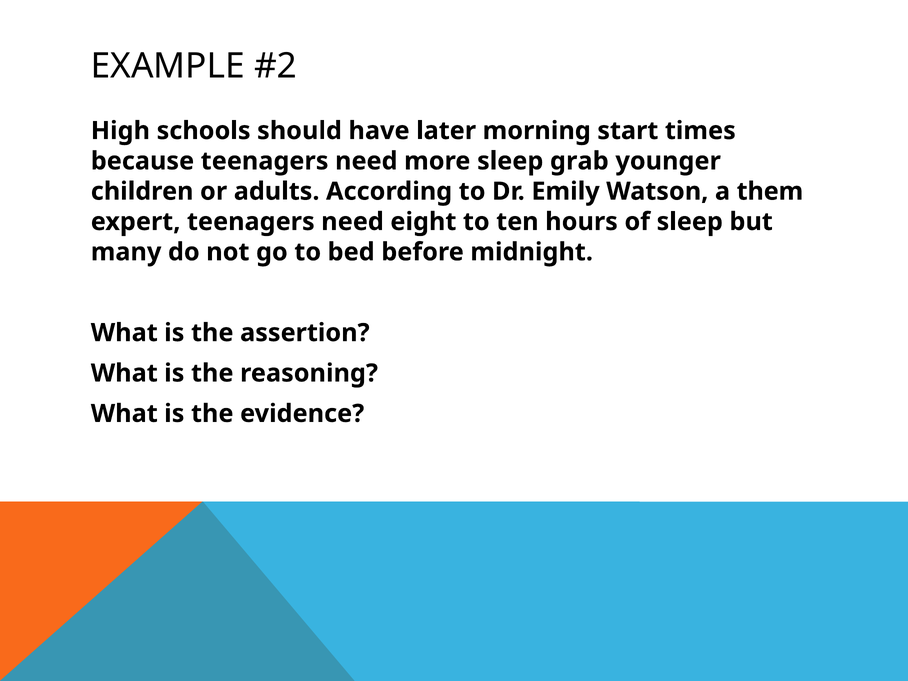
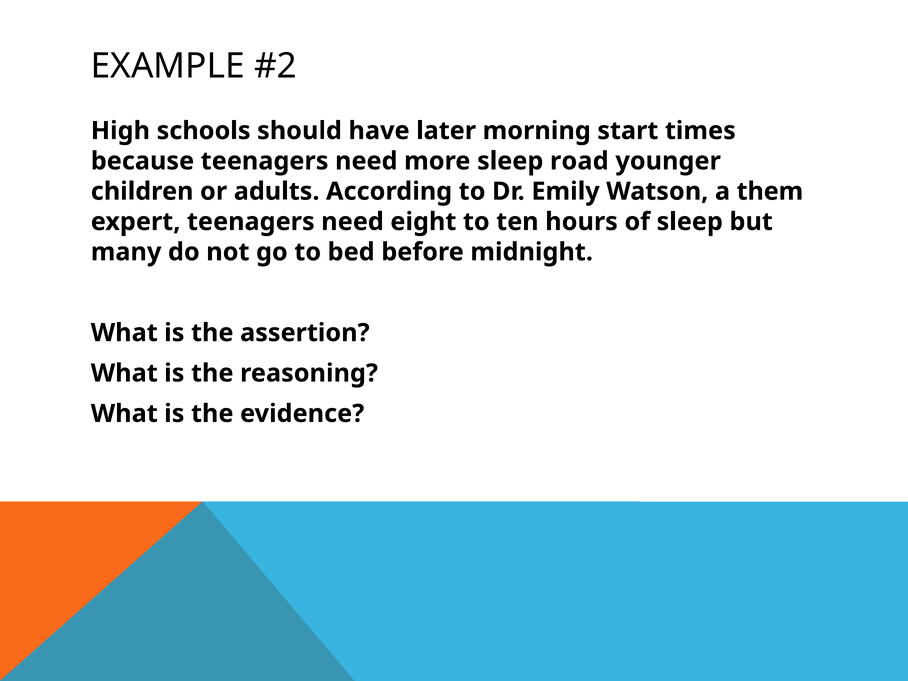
grab: grab -> road
